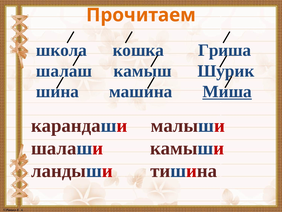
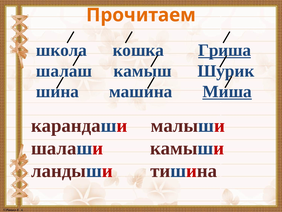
Гриша underline: none -> present
